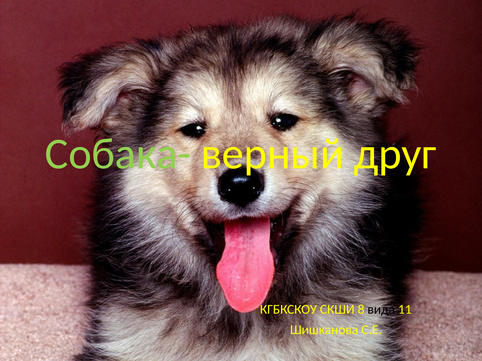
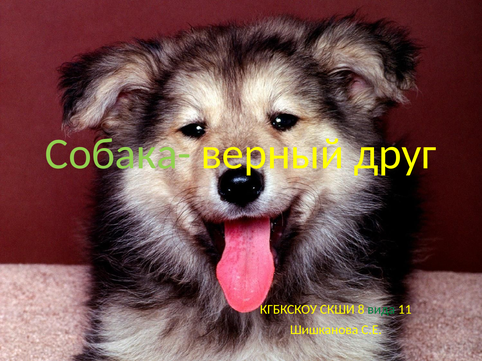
вида colour: black -> green
